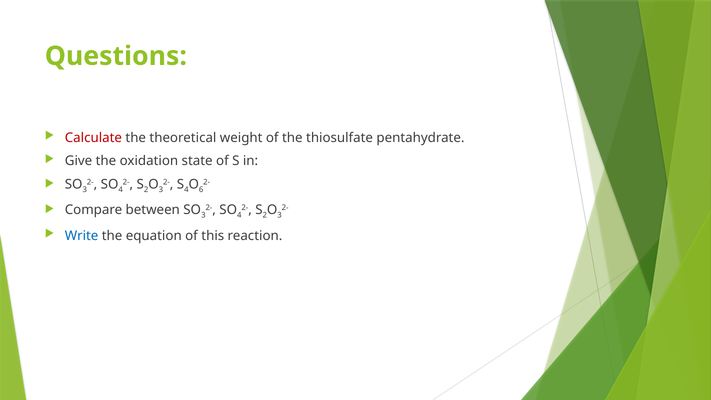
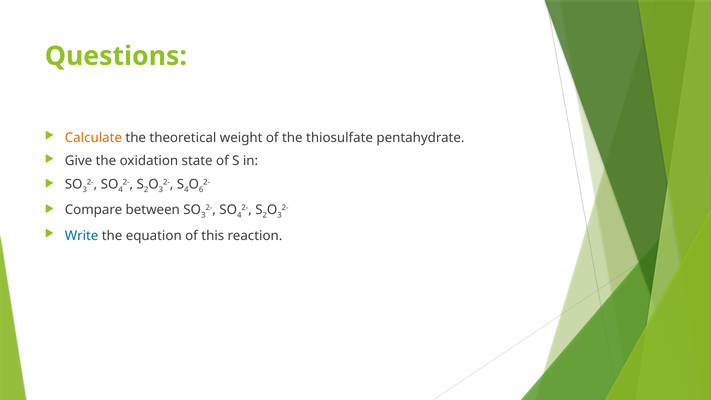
Calculate colour: red -> orange
